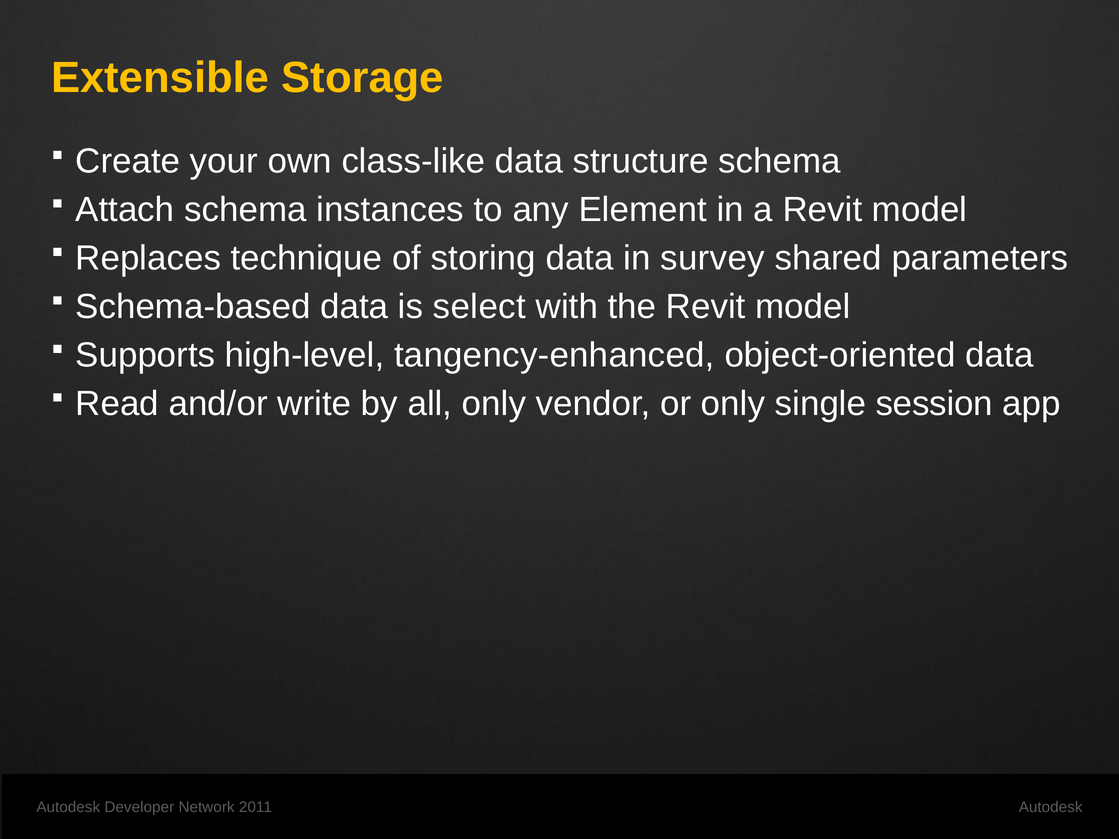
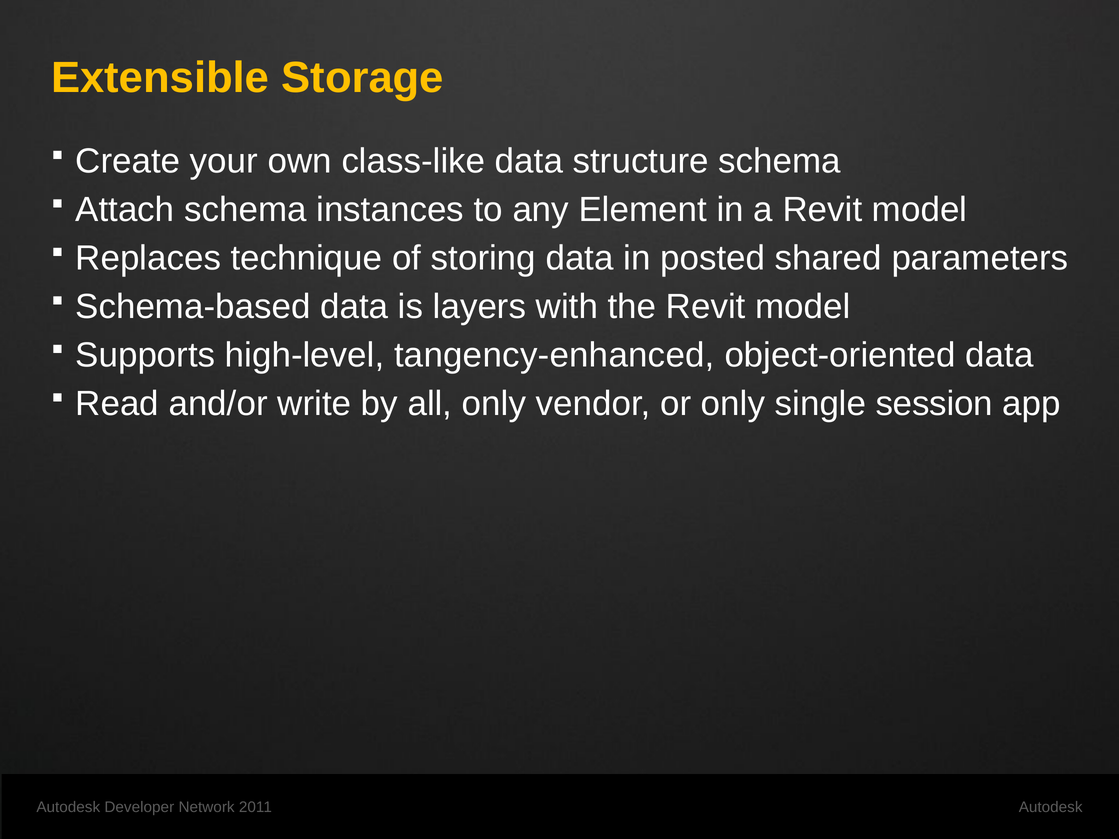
survey: survey -> posted
select: select -> layers
